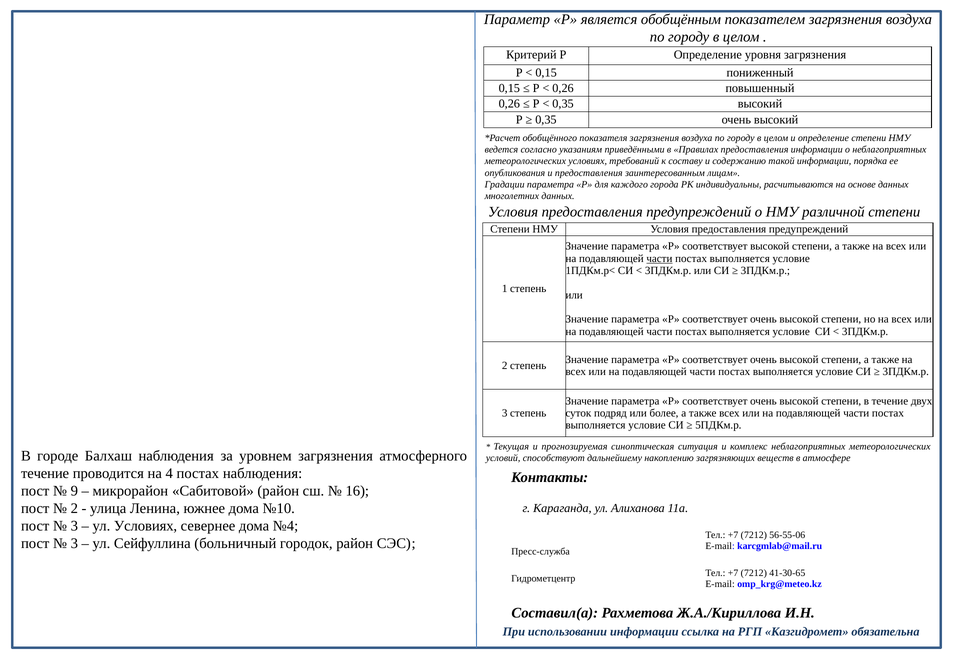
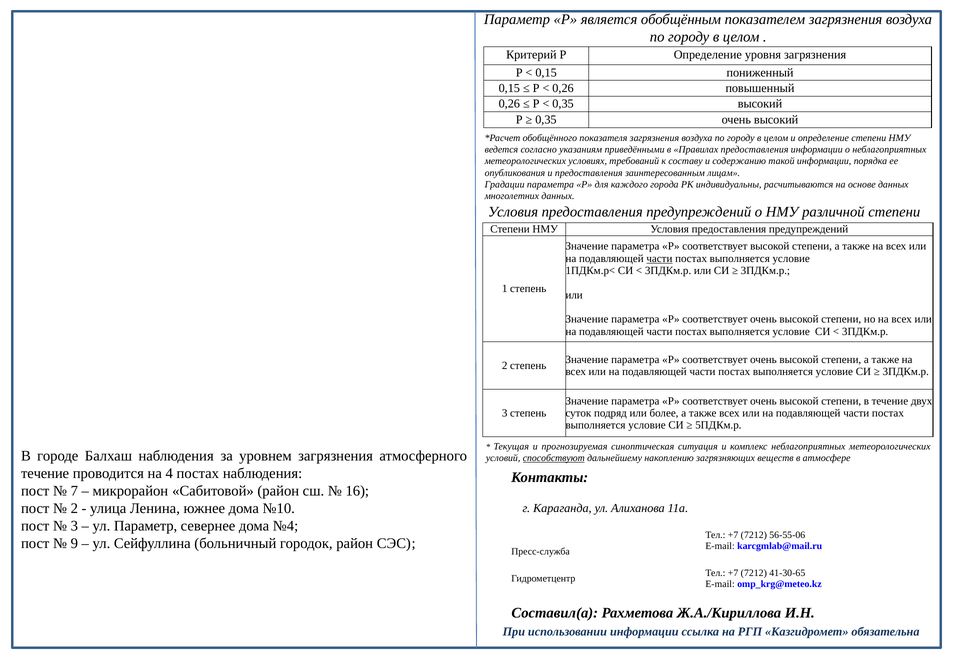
способствуют underline: none -> present
9: 9 -> 7
ул Условиях: Условиях -> Параметр
3 at (74, 544): 3 -> 9
